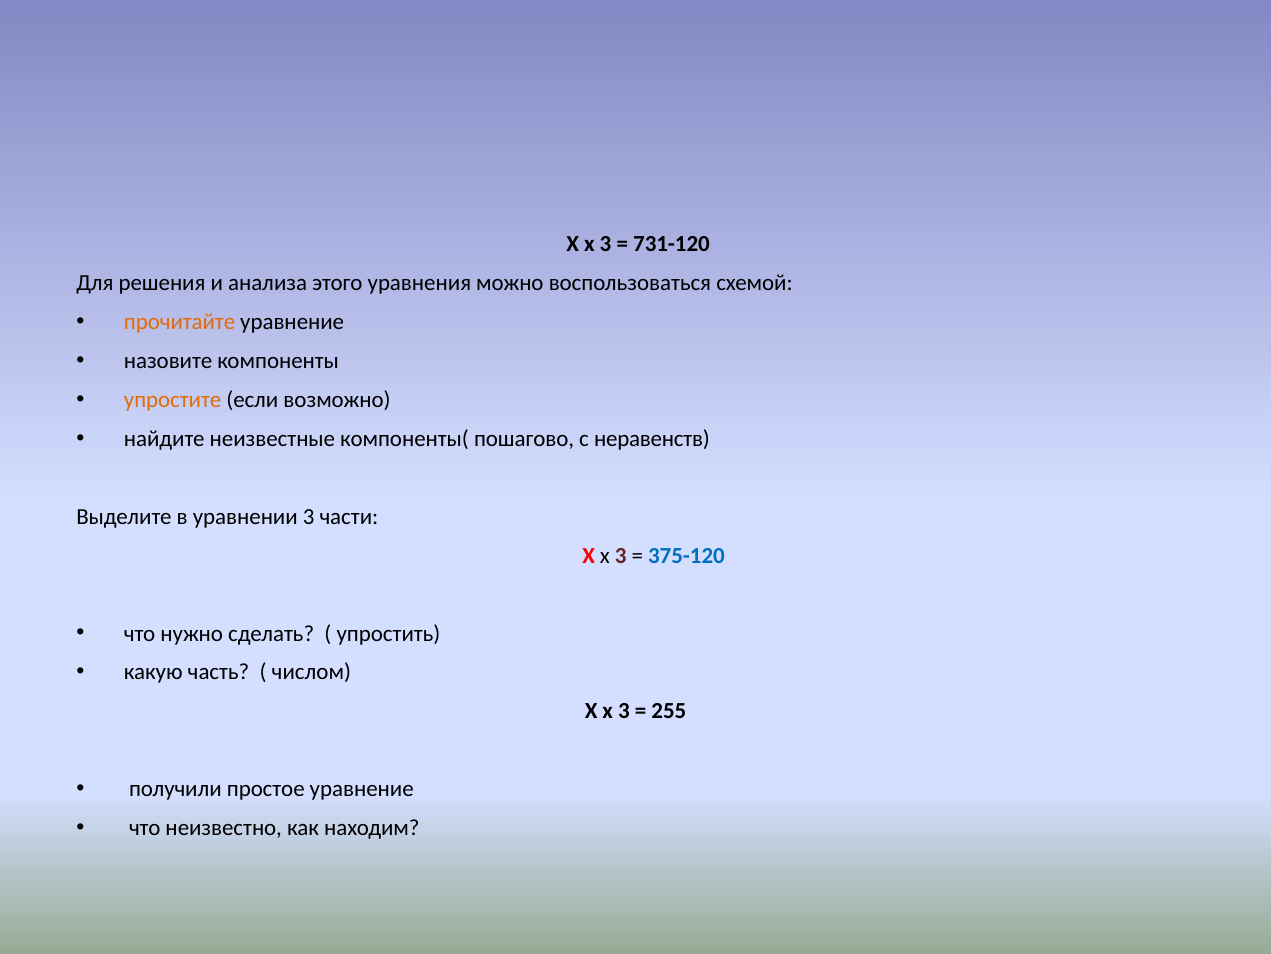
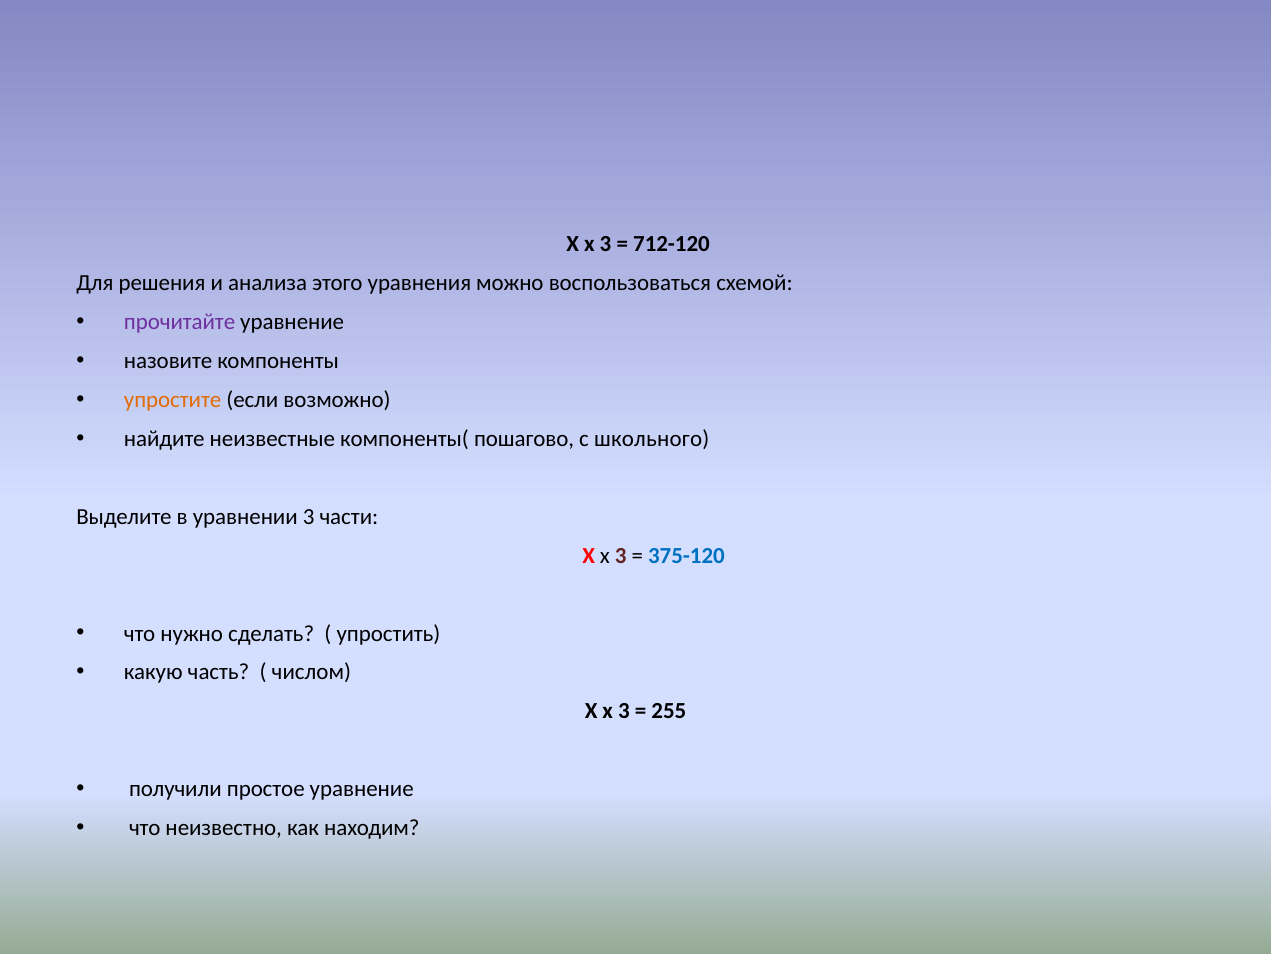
731-120: 731-120 -> 712-120
прочитайте colour: orange -> purple
неравенств: неравенств -> школьного
